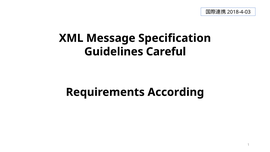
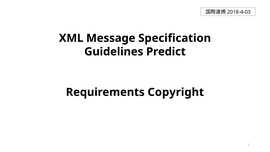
Careful: Careful -> Predict
According: According -> Copyright
